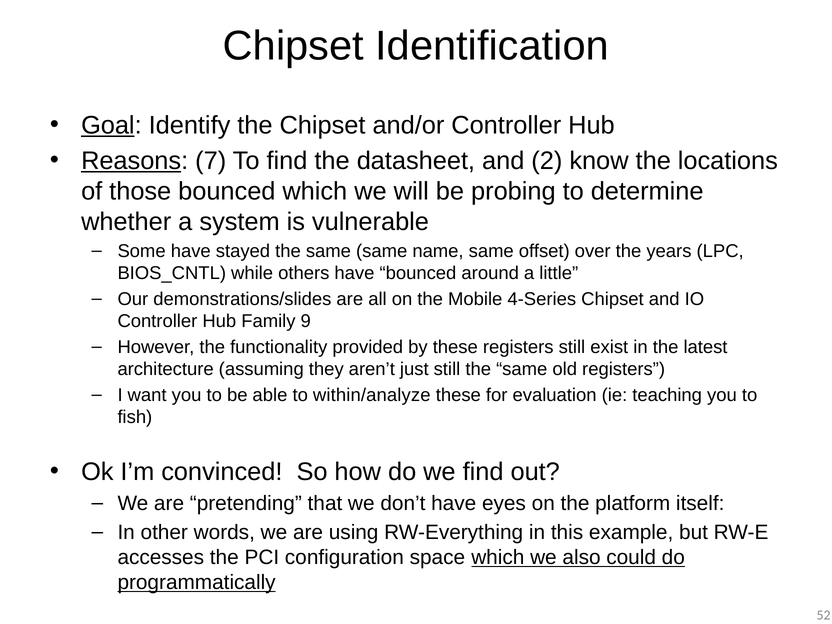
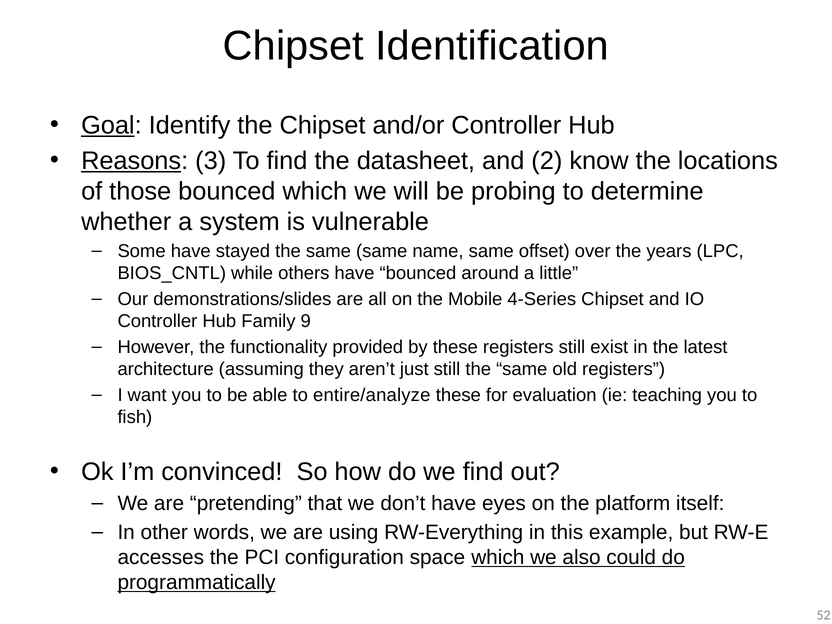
7: 7 -> 3
within/analyze: within/analyze -> entire/analyze
